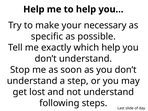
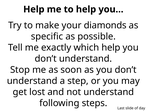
necessary: necessary -> diamonds
